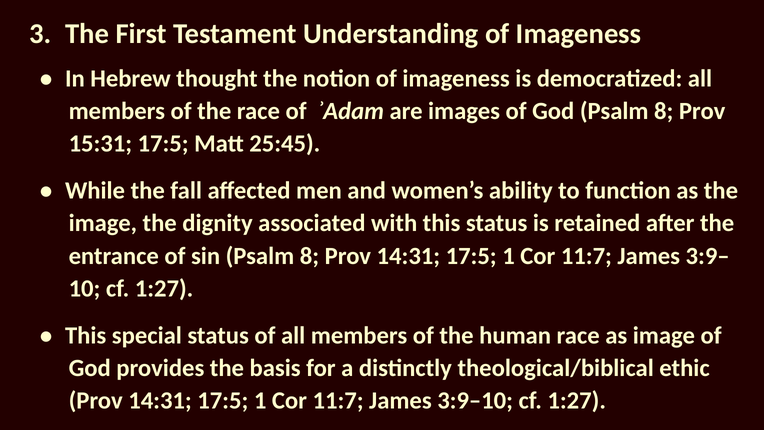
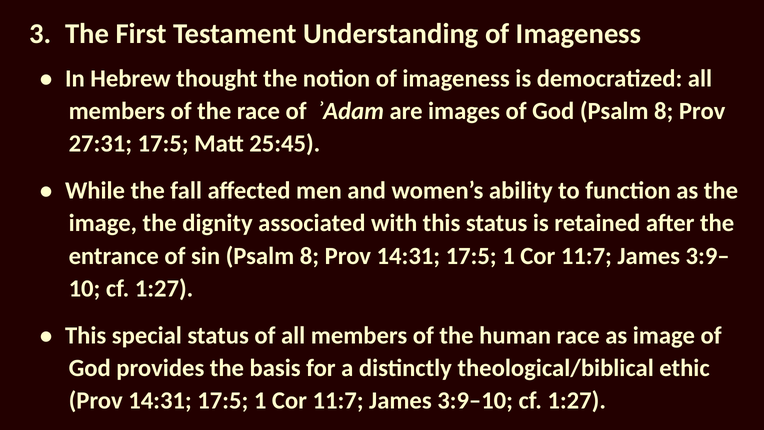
15:31: 15:31 -> 27:31
